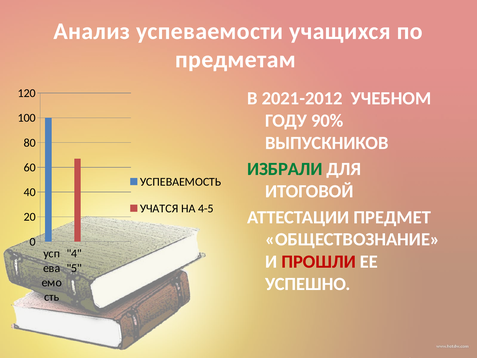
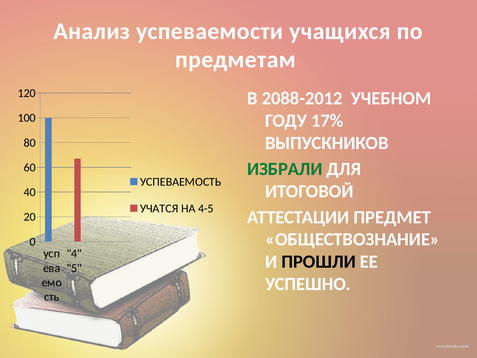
2021-2012: 2021-2012 -> 2088-2012
90%: 90% -> 17%
ПРОШЛИ colour: red -> black
